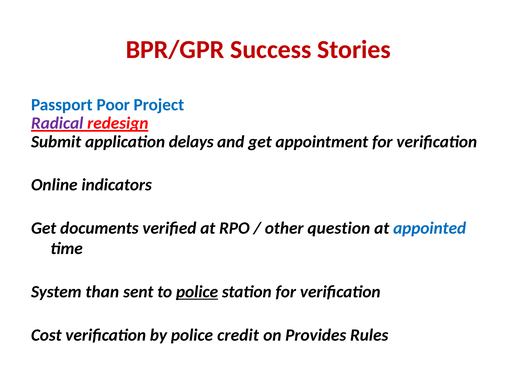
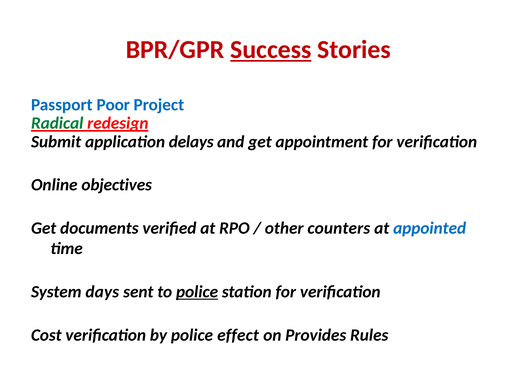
Success underline: none -> present
Radical colour: purple -> green
indicators: indicators -> objectives
question: question -> counters
than: than -> days
credit: credit -> effect
